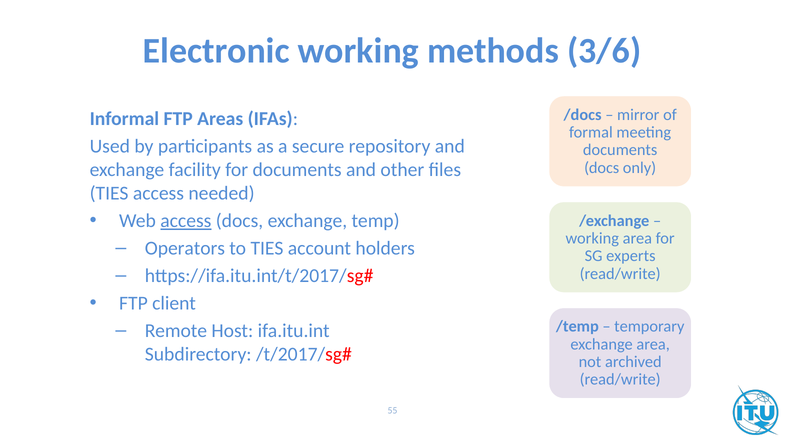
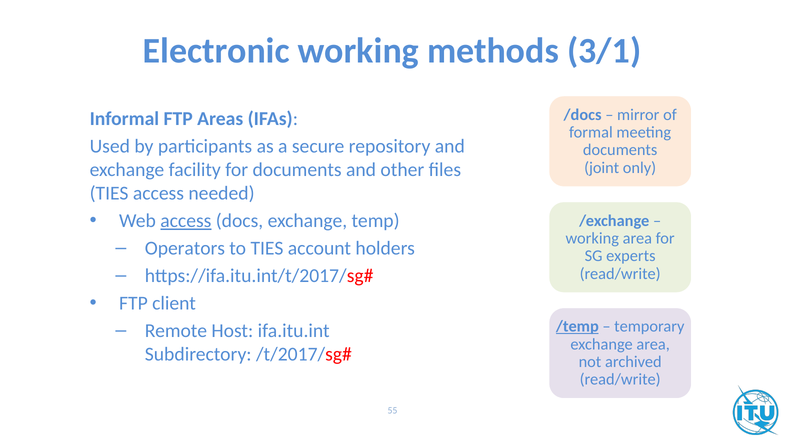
3/6: 3/6 -> 3/1
docs at (602, 168): docs -> joint
/temp underline: none -> present
